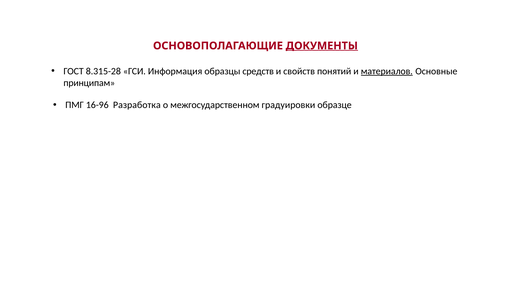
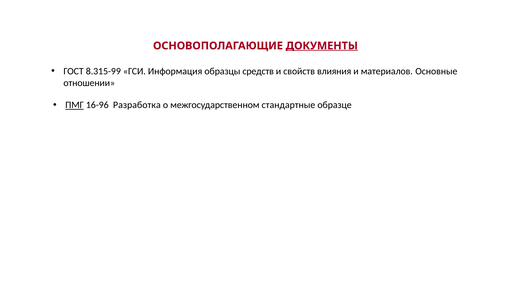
8.315-28: 8.315-28 -> 8.315-99
понятий: понятий -> влияния
материалов underline: present -> none
принципам: принципам -> отношении
ПМГ underline: none -> present
градуировки: градуировки -> стандартные
